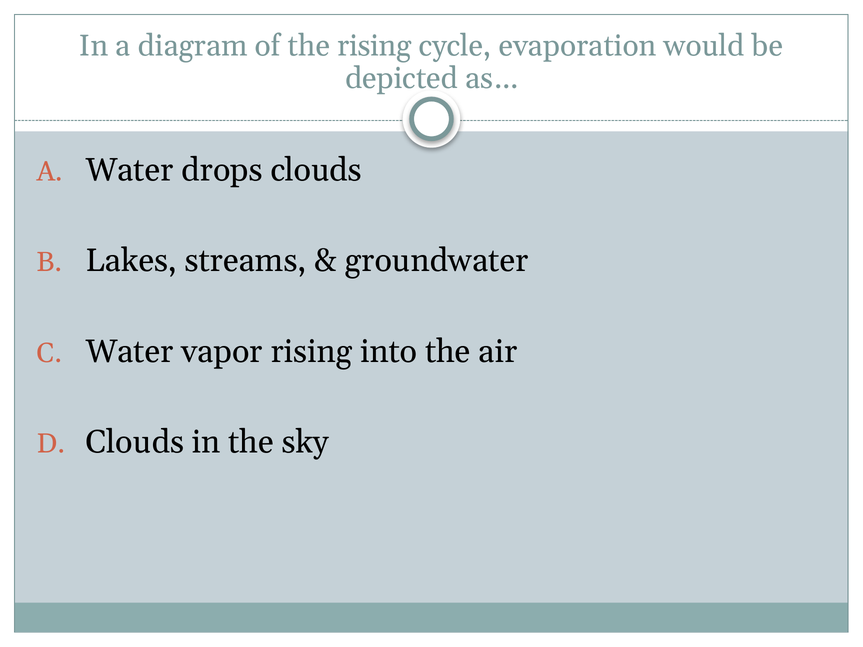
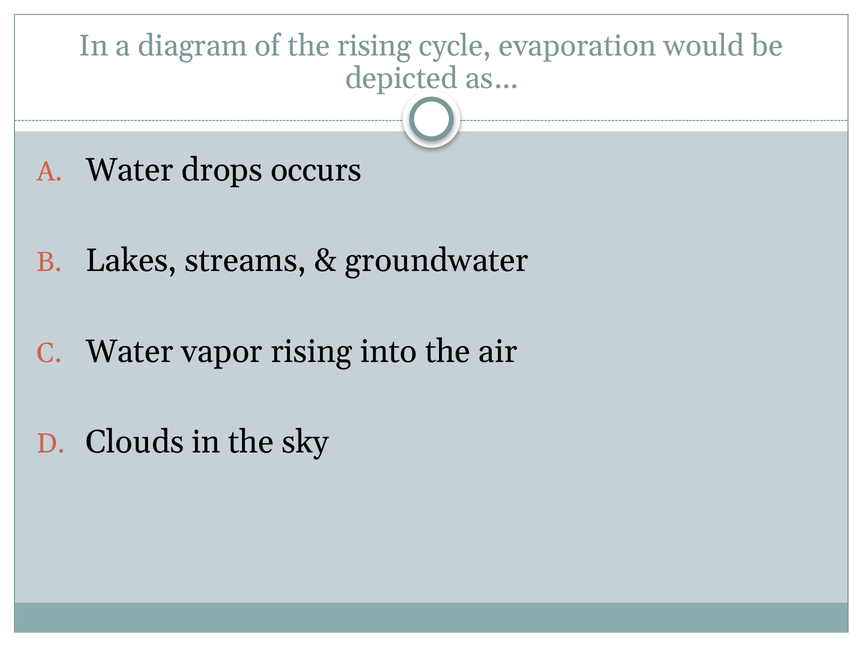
drops clouds: clouds -> occurs
